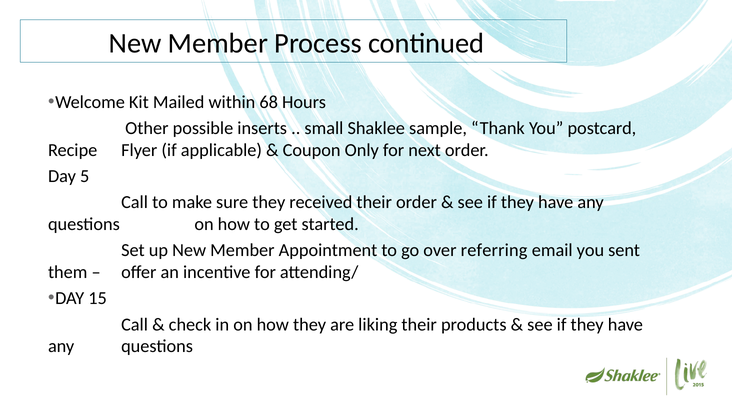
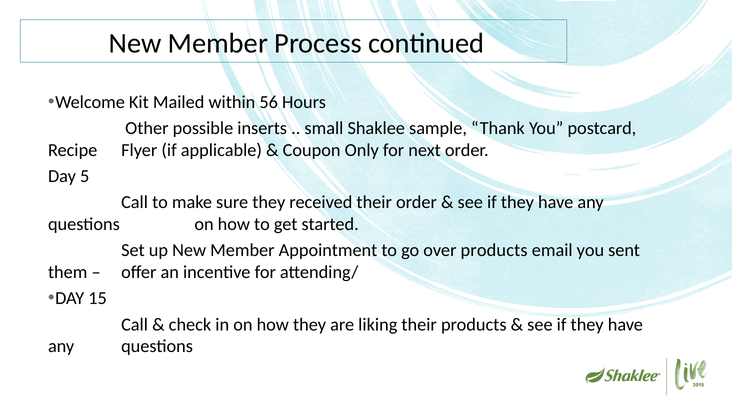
68: 68 -> 56
over referring: referring -> products
